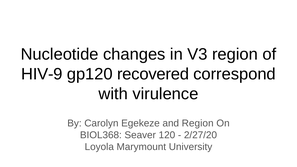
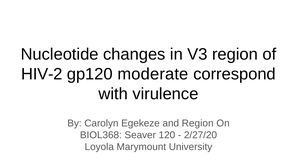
HIV-9: HIV-9 -> HIV-2
recovered: recovered -> moderate
